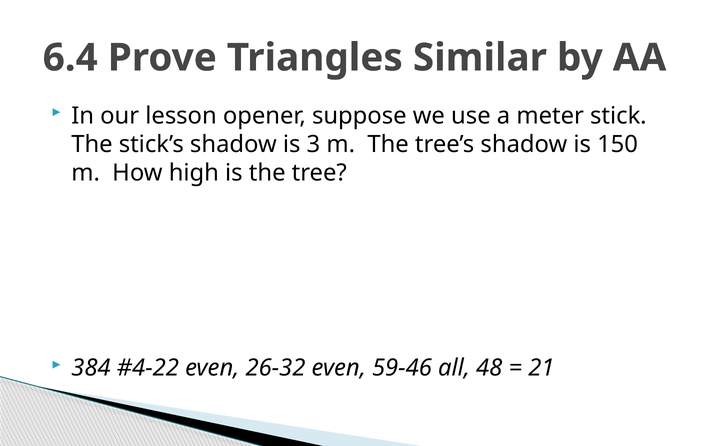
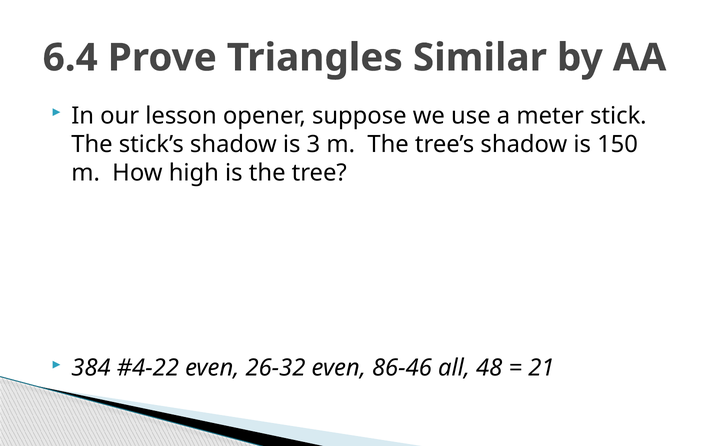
59-46: 59-46 -> 86-46
